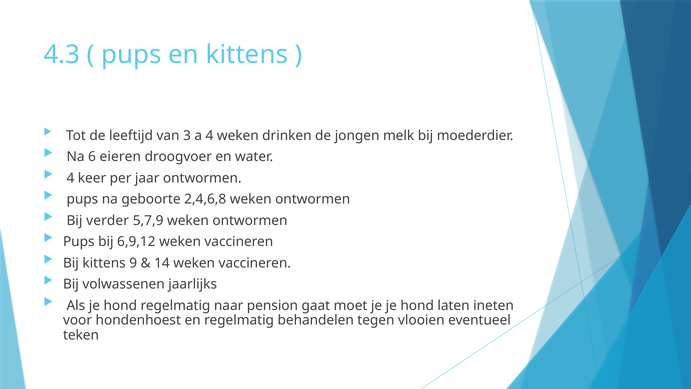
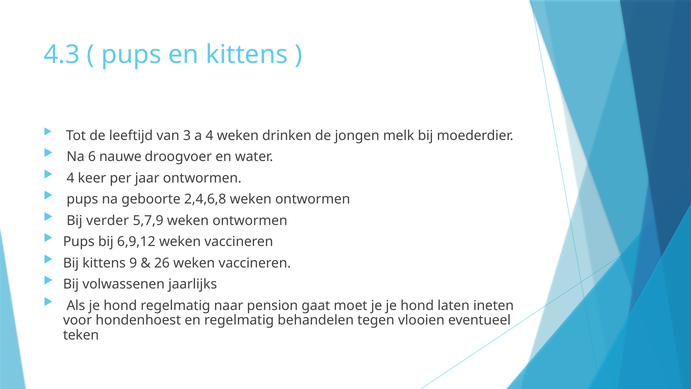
eieren: eieren -> nauwe
14: 14 -> 26
